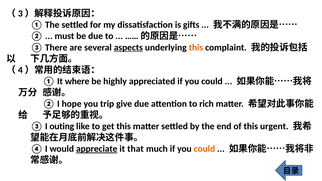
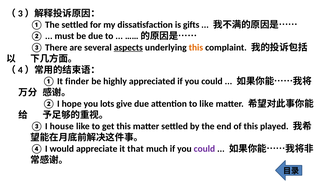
where: where -> finder
trip: trip -> lots
to rich: rich -> like
outing: outing -> house
urgent: urgent -> played
appreciate underline: present -> none
could at (204, 149) colour: orange -> purple
